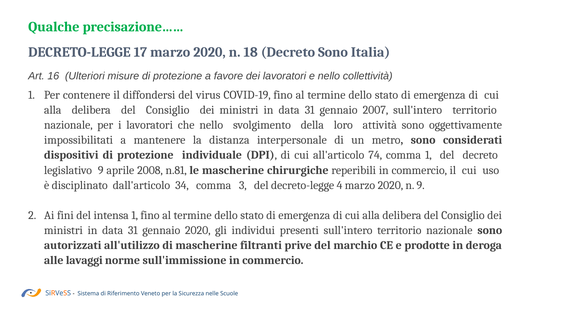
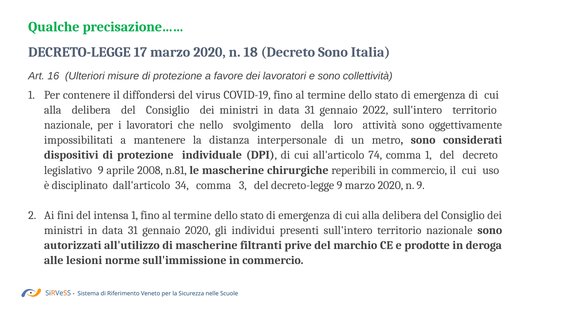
e nello: nello -> sono
2007: 2007 -> 2022
decreto-legge 4: 4 -> 9
lavaggi: lavaggi -> lesioni
